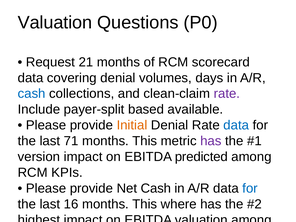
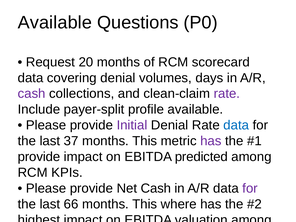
Valuation at (55, 22): Valuation -> Available
21: 21 -> 20
cash at (32, 94) colour: blue -> purple
based: based -> profile
Initial colour: orange -> purple
71: 71 -> 37
version at (39, 157): version -> provide
for at (250, 188) colour: blue -> purple
16: 16 -> 66
